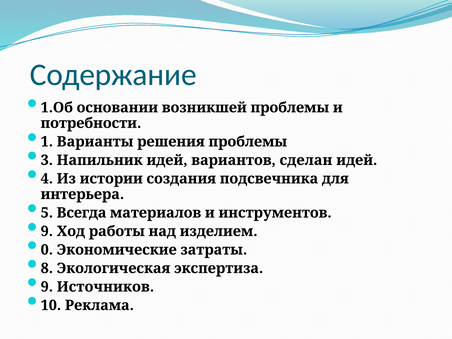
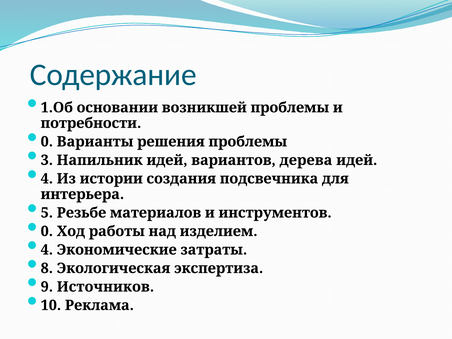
1 at (47, 142): 1 -> 0
сделан: сделан -> дерева
Всегда: Всегда -> Резьбе
9 at (47, 231): 9 -> 0
0 at (47, 250): 0 -> 4
